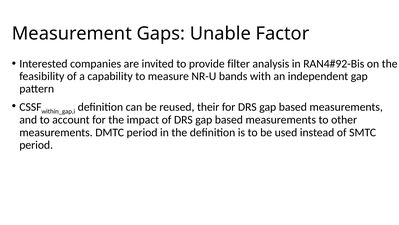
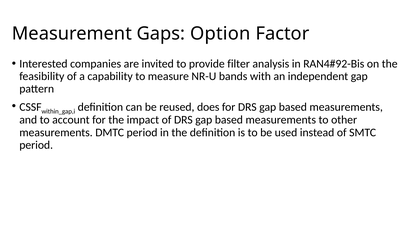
Unable: Unable -> Option
their: their -> does
